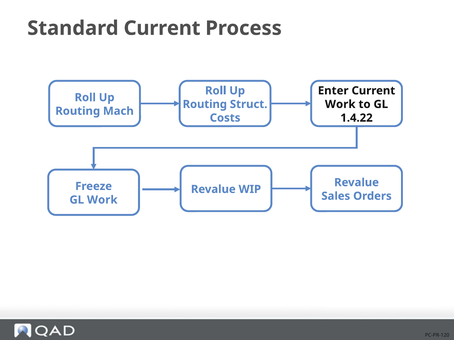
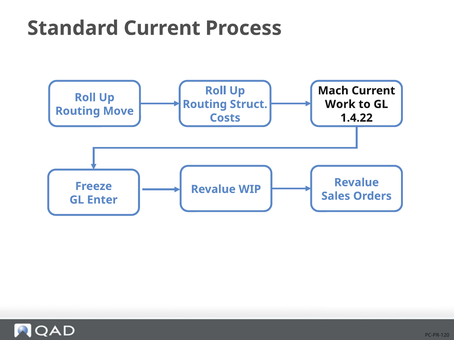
Enter: Enter -> Mach
Mach: Mach -> Move
GL Work: Work -> Enter
